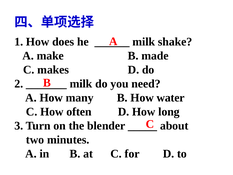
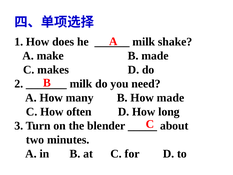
How water: water -> made
